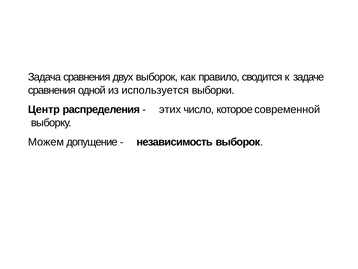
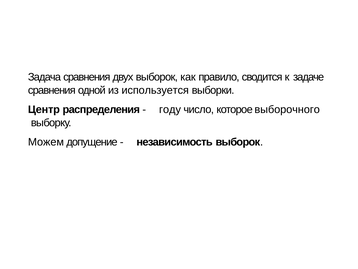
этих: этих -> году
современной: современной -> выборочного
